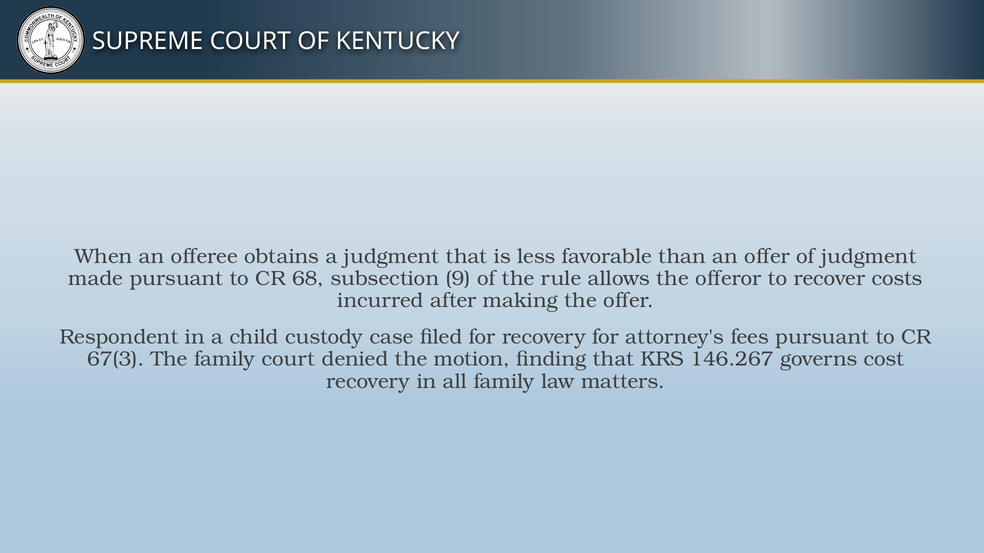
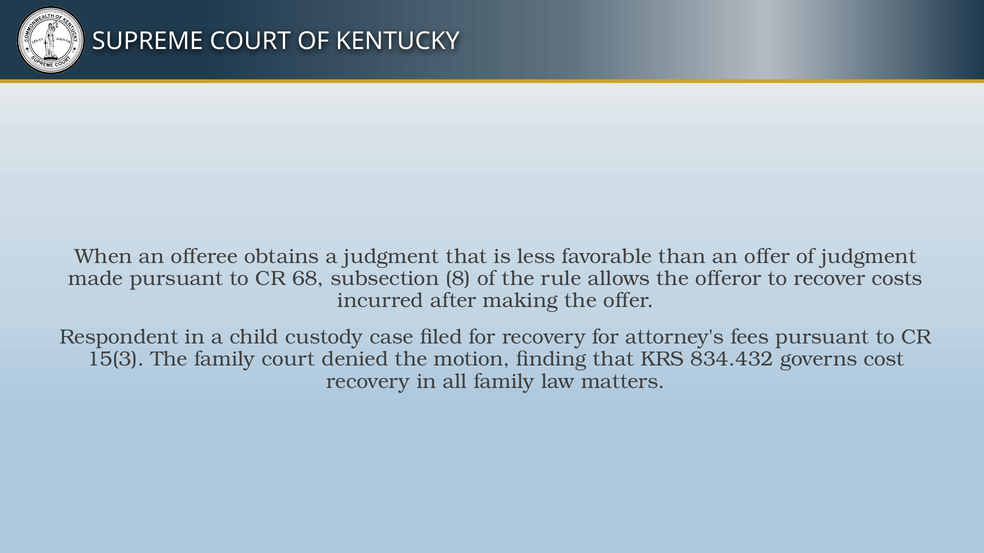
9: 9 -> 8
67(3: 67(3 -> 15(3
146.267: 146.267 -> 834.432
